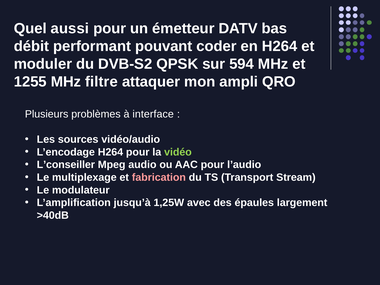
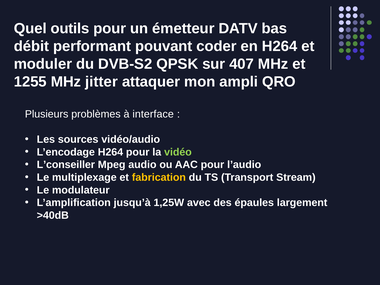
aussi: aussi -> outils
594: 594 -> 407
filtre: filtre -> jitter
fabrication colour: pink -> yellow
